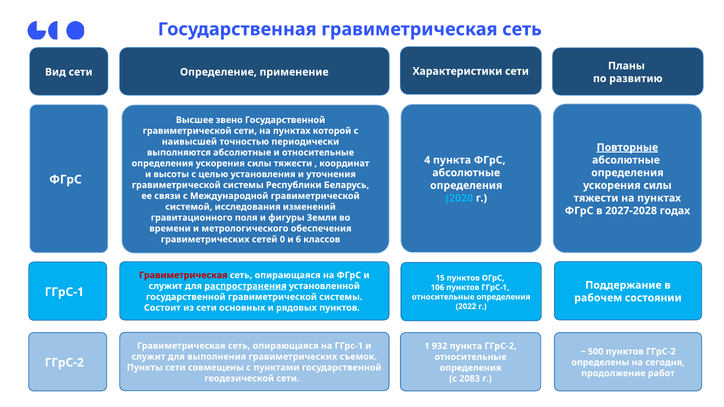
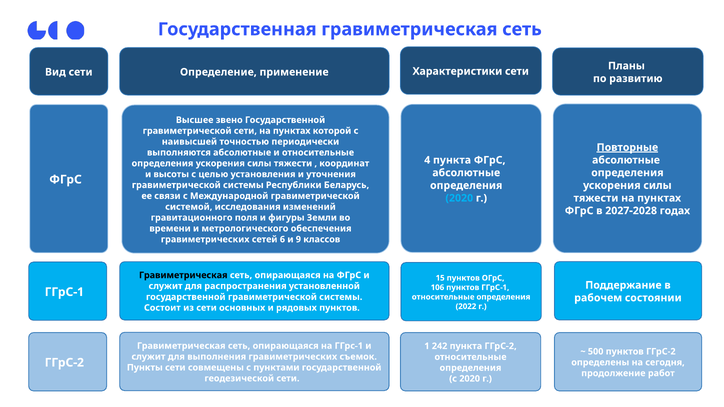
0: 0 -> 6
6: 6 -> 9
Гравиметрическая at (183, 275) colour: red -> black
распространения underline: present -> none
932: 932 -> 242
с 2083: 2083 -> 2020
